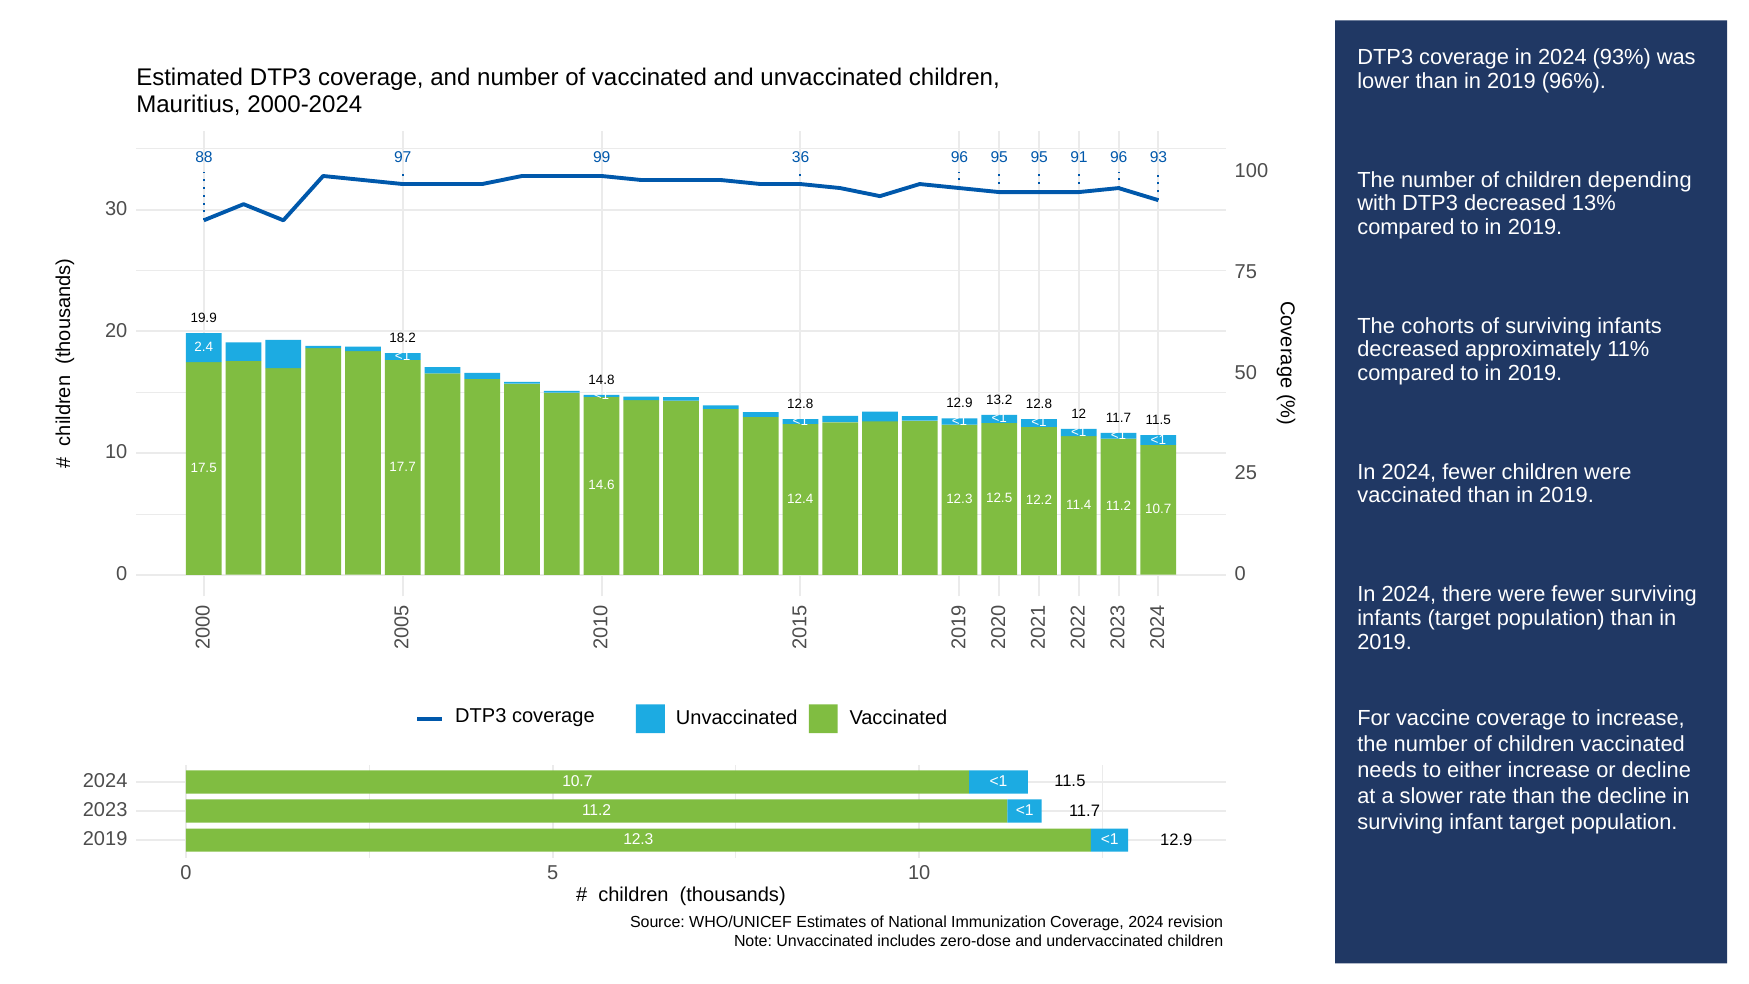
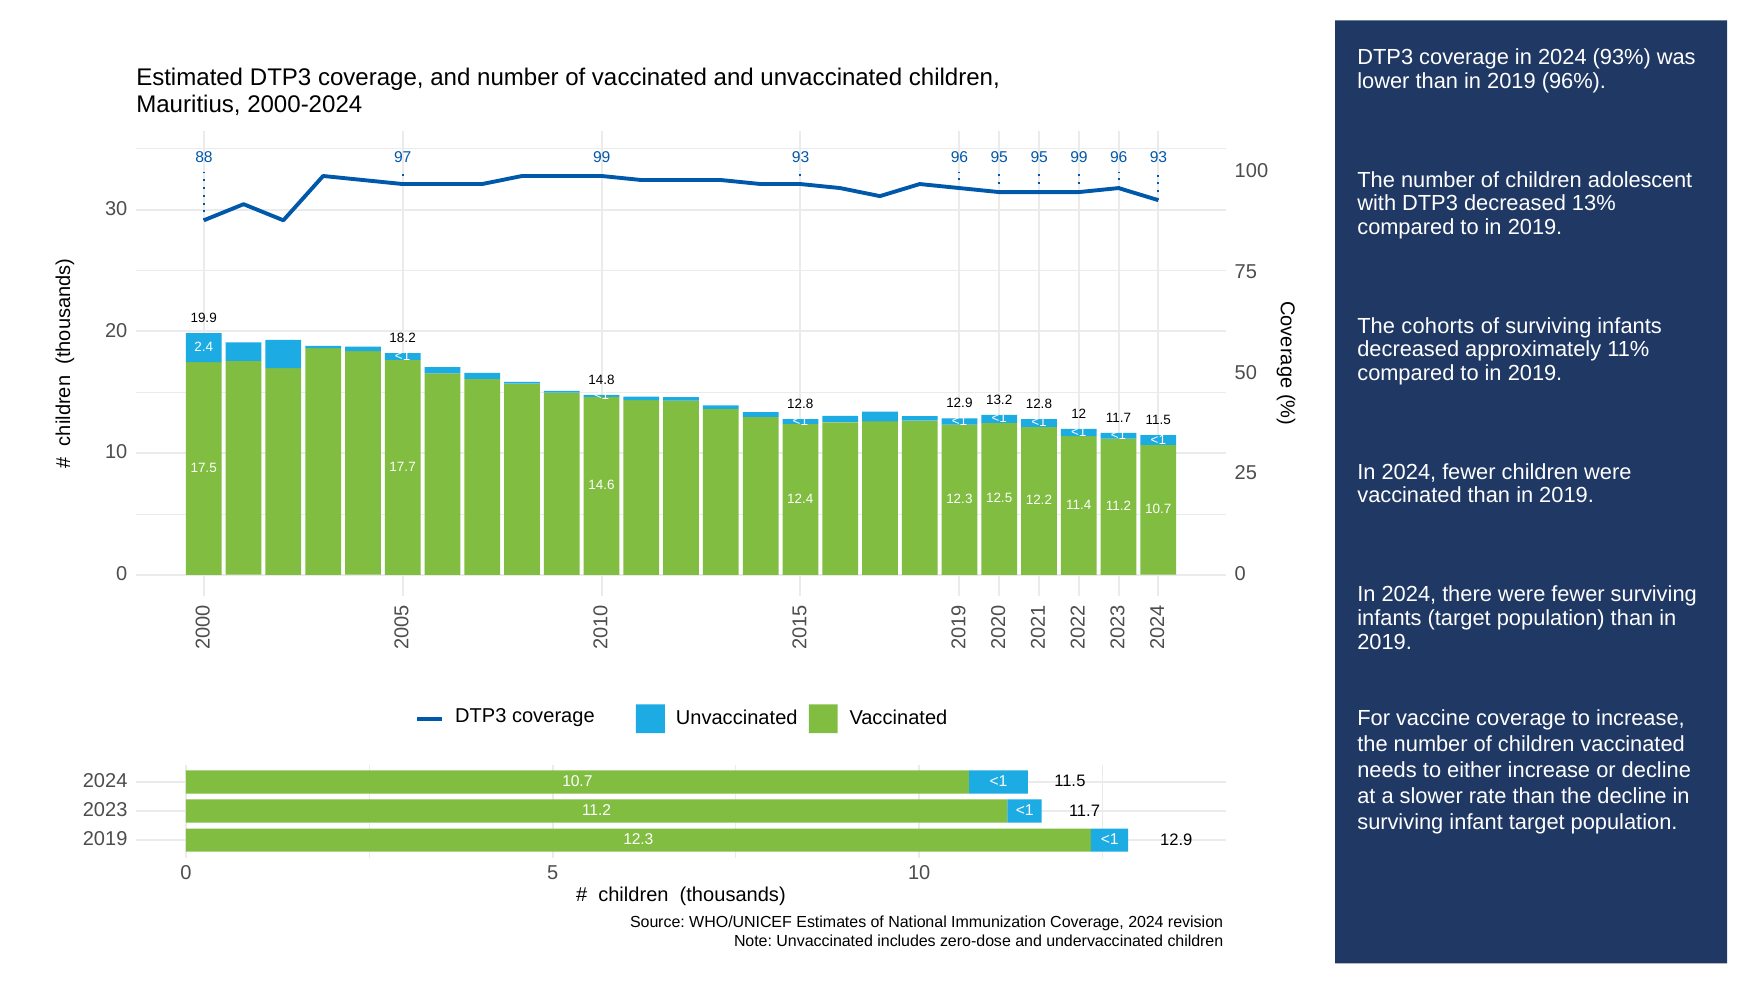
99 36: 36 -> 93
95 91: 91 -> 99
depending: depending -> adolescent
